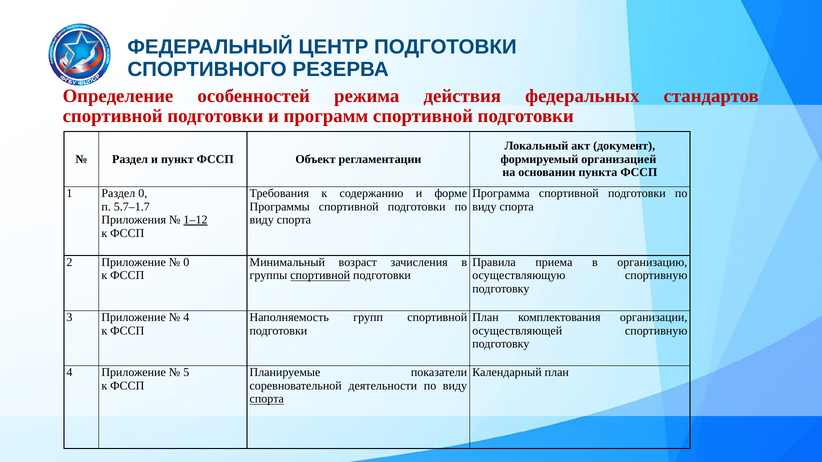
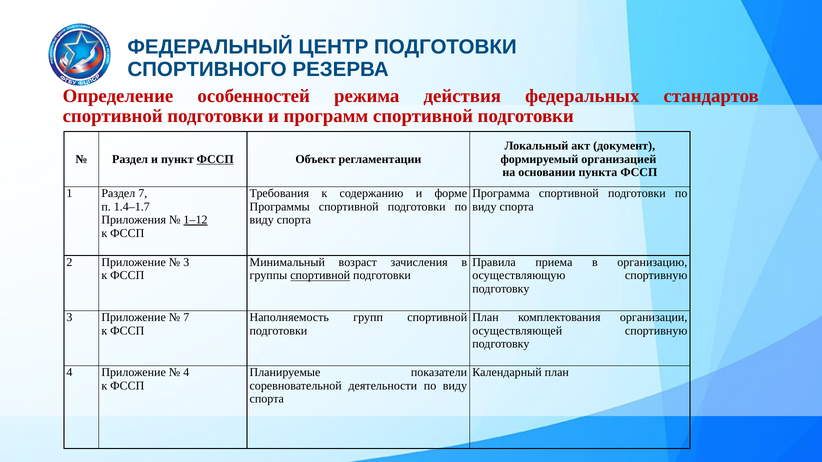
ФССП at (215, 159) underline: none -> present
Раздел 0: 0 -> 7
5.7–1.7: 5.7–1.7 -> 1.4–1.7
0 at (186, 262): 0 -> 3
4 at (186, 318): 4 -> 7
5 at (186, 373): 5 -> 4
спорта at (267, 399) underline: present -> none
